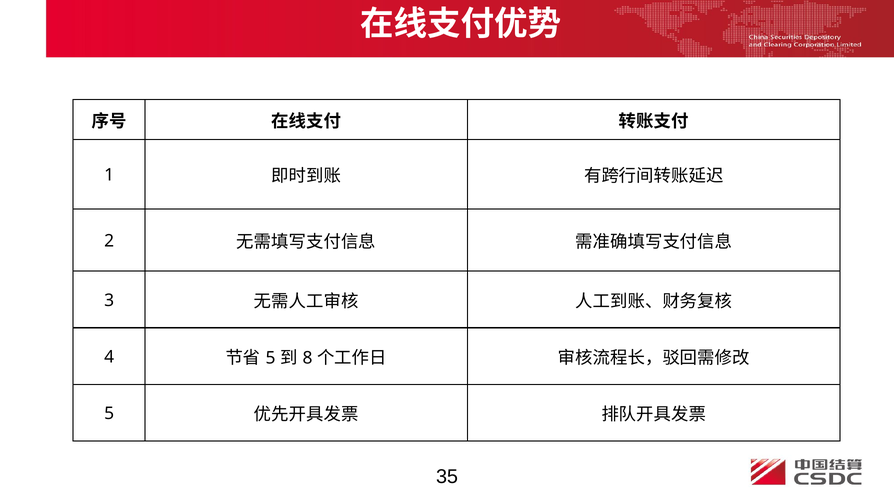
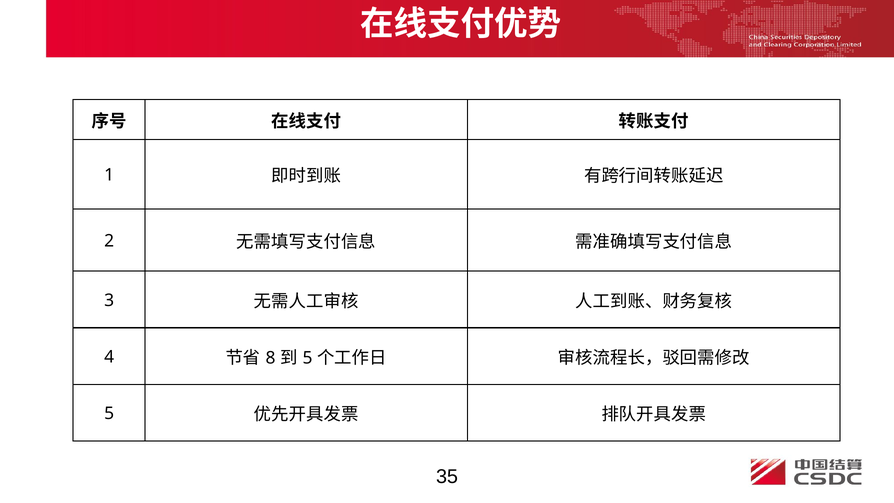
5 at (270, 358): 5 -> 8
8 at (308, 358): 8 -> 5
